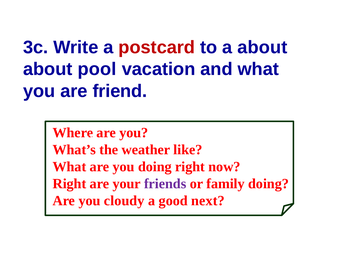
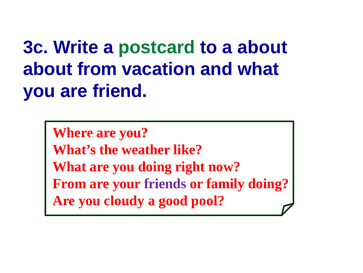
postcard colour: red -> green
about pool: pool -> from
Right at (69, 183): Right -> From
next: next -> pool
